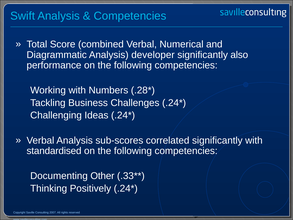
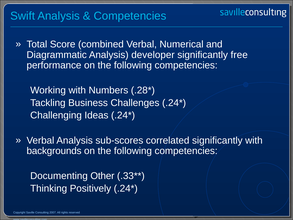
also: also -> free
standardised: standardised -> backgrounds
